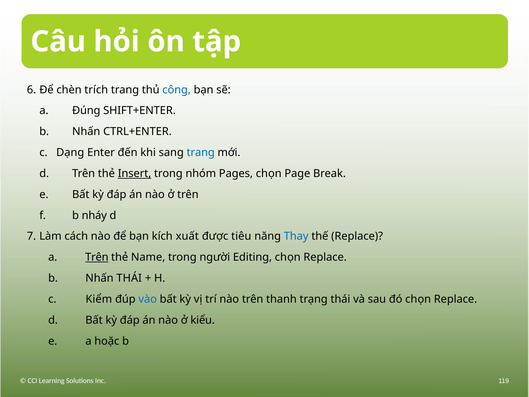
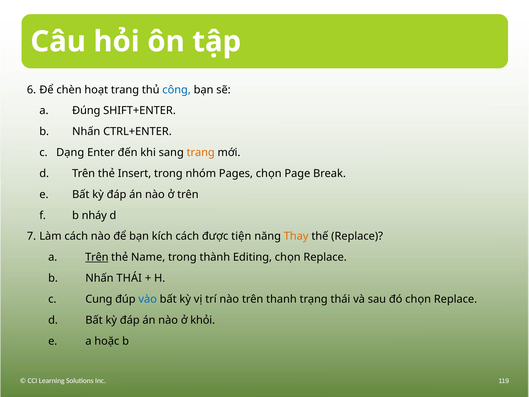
trích: trích -> hoạt
trang at (201, 152) colour: blue -> orange
Insert underline: present -> none
kích xuất: xuất -> cách
tiêu: tiêu -> tiện
Thay colour: blue -> orange
người: người -> thành
Kiểm: Kiểm -> Cung
kiểu: kiểu -> khỏi
